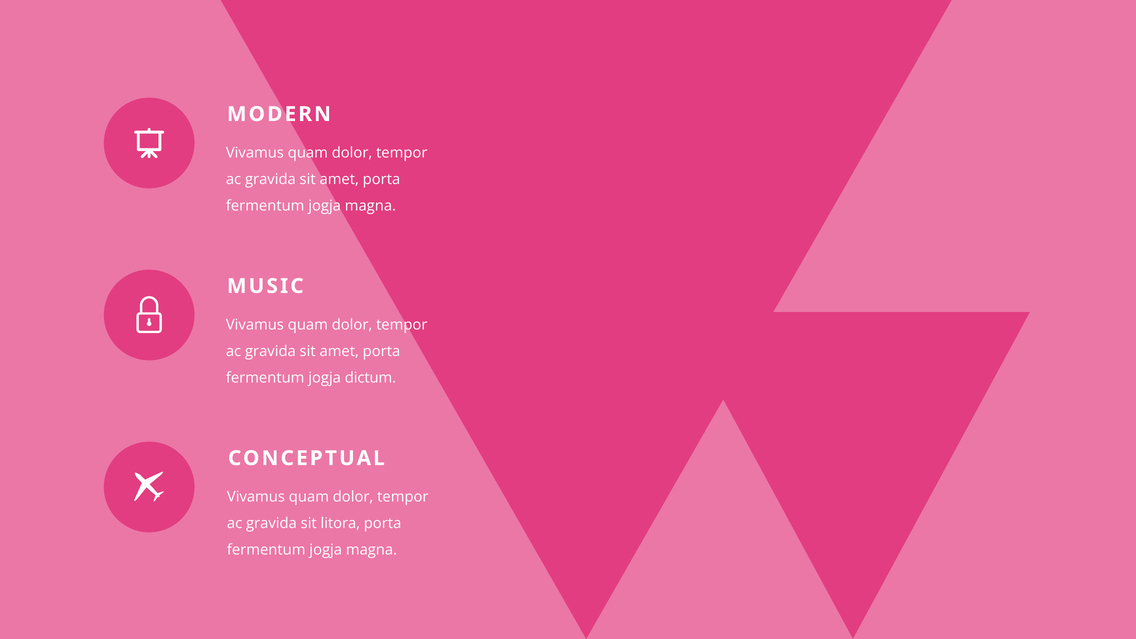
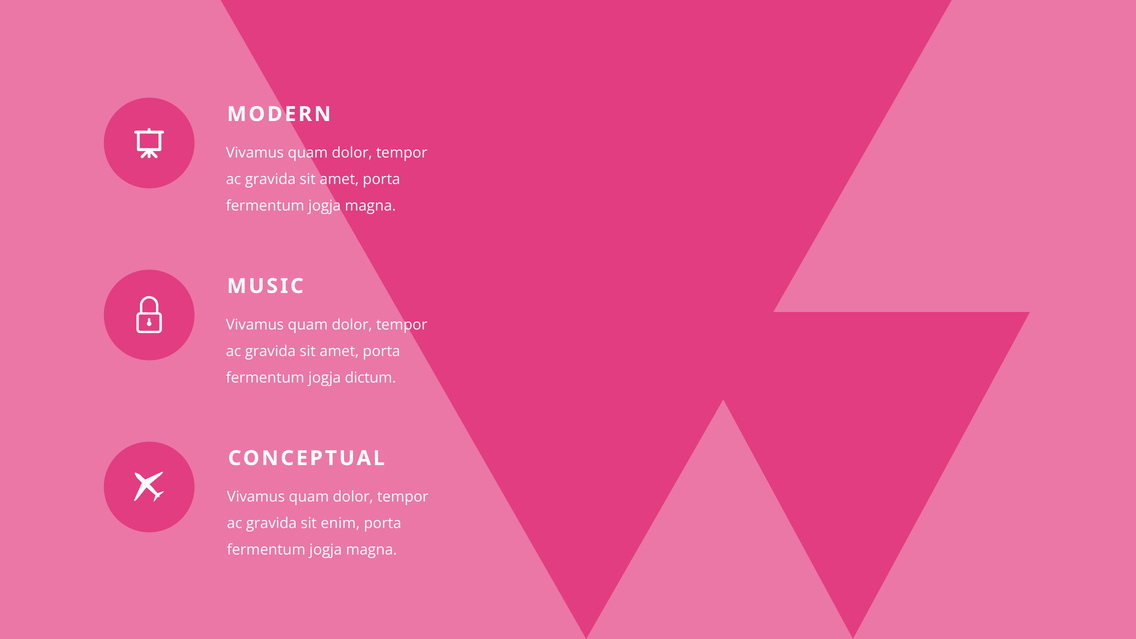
litora: litora -> enim
